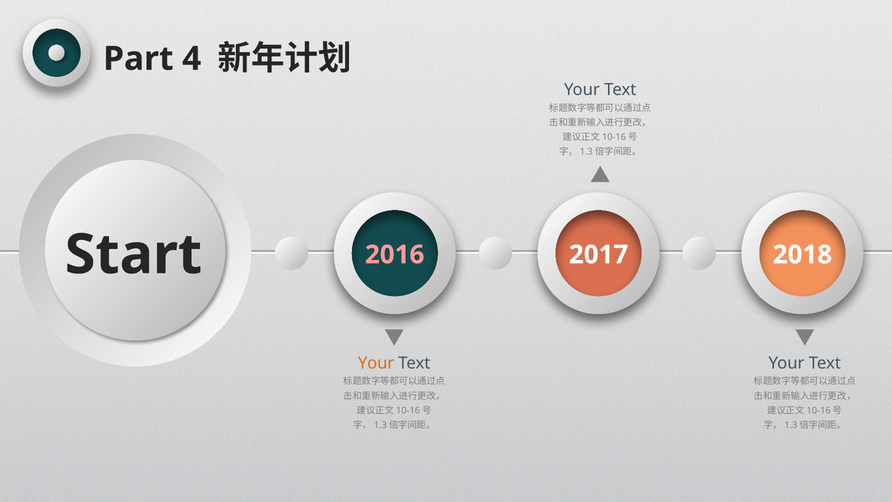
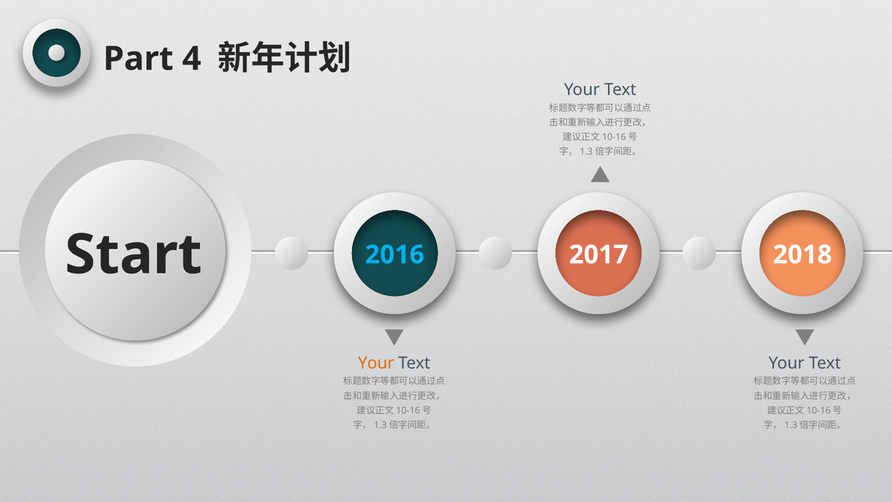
2016 colour: pink -> light blue
